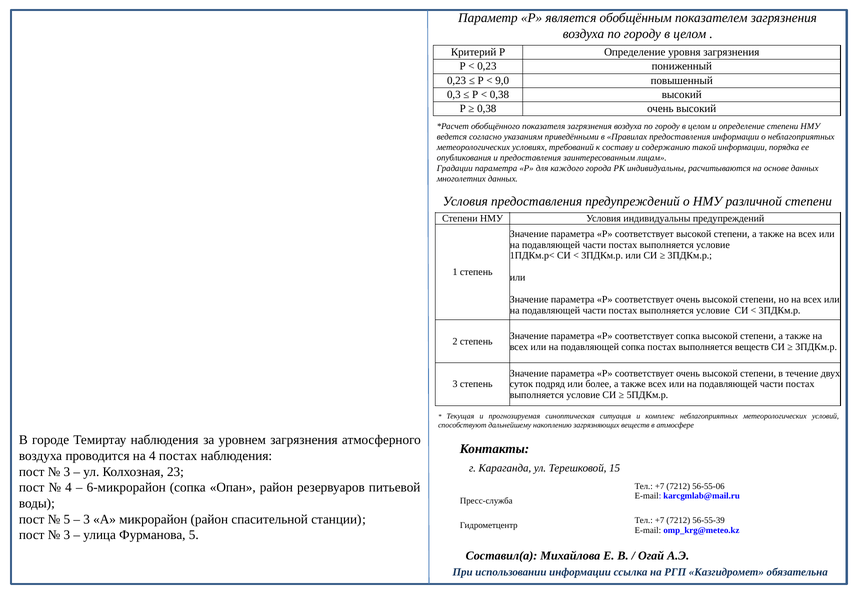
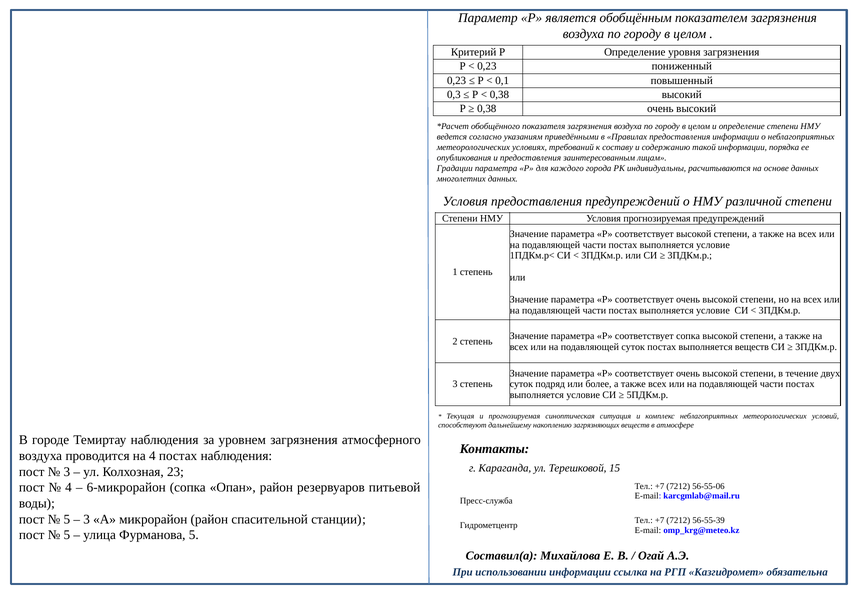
9,0: 9,0 -> 0,1
Условия индивидуальны: индивидуальны -> прогнозируемая
подавляющей сопка: сопка -> суток
3 at (67, 535): 3 -> 5
